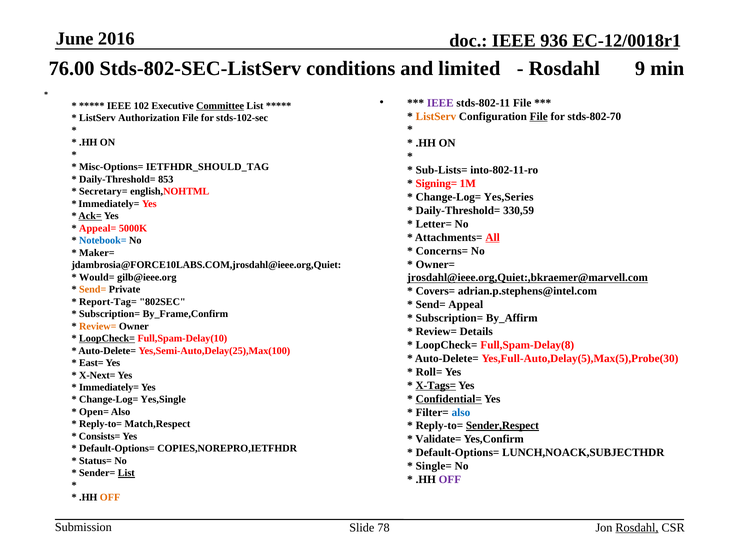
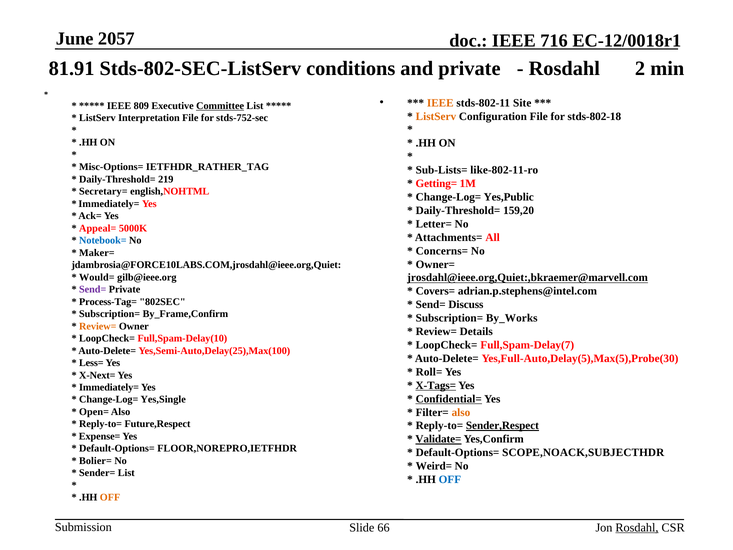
2016: 2016 -> 2057
936: 936 -> 716
76.00: 76.00 -> 81.91
and limited: limited -> private
9: 9 -> 2
IEEE at (440, 103) colour: purple -> orange
stds-802-11 File: File -> Site
102: 102 -> 809
File at (539, 116) underline: present -> none
stds-802-70: stds-802-70 -> stds-802-18
Authorization: Authorization -> Interpretation
stds-102-sec: stds-102-sec -> stds-752-sec
IETFHDR_SHOULD_TAG: IETFHDR_SHOULD_TAG -> IETFHDR_RATHER_TAG
into-802-11-ro: into-802-11-ro -> like-802-11-ro
853: 853 -> 219
Signing=: Signing= -> Getting=
Yes,Series: Yes,Series -> Yes,Public
330,59: 330,59 -> 159,20
Ack= underline: present -> none
All underline: present -> none
Send= at (93, 289) colour: orange -> purple
Report-Tag=: Report-Tag= -> Process-Tag=
Appeal: Appeal -> Discuss
By_Affirm: By_Affirm -> By_Works
LoopCheck= at (107, 338) underline: present -> none
Full,Spam-Delay(8: Full,Spam-Delay(8 -> Full,Spam-Delay(7
East=: East= -> Less=
also at (461, 412) colour: blue -> orange
Match,Respect: Match,Respect -> Future,Respect
Consists=: Consists= -> Expense=
Validate= underline: none -> present
COPIES,NOREPRO,IETFHDR: COPIES,NOREPRO,IETFHDR -> FLOOR,NOREPRO,IETFHDR
LUNCH,NOACK,SUBJECTHDR: LUNCH,NOACK,SUBJECTHDR -> SCOPE,NOACK,SUBJECTHDR
Status=: Status= -> Bolier=
Single=: Single= -> Weird=
List at (126, 473) underline: present -> none
OFF at (450, 479) colour: purple -> blue
78: 78 -> 66
